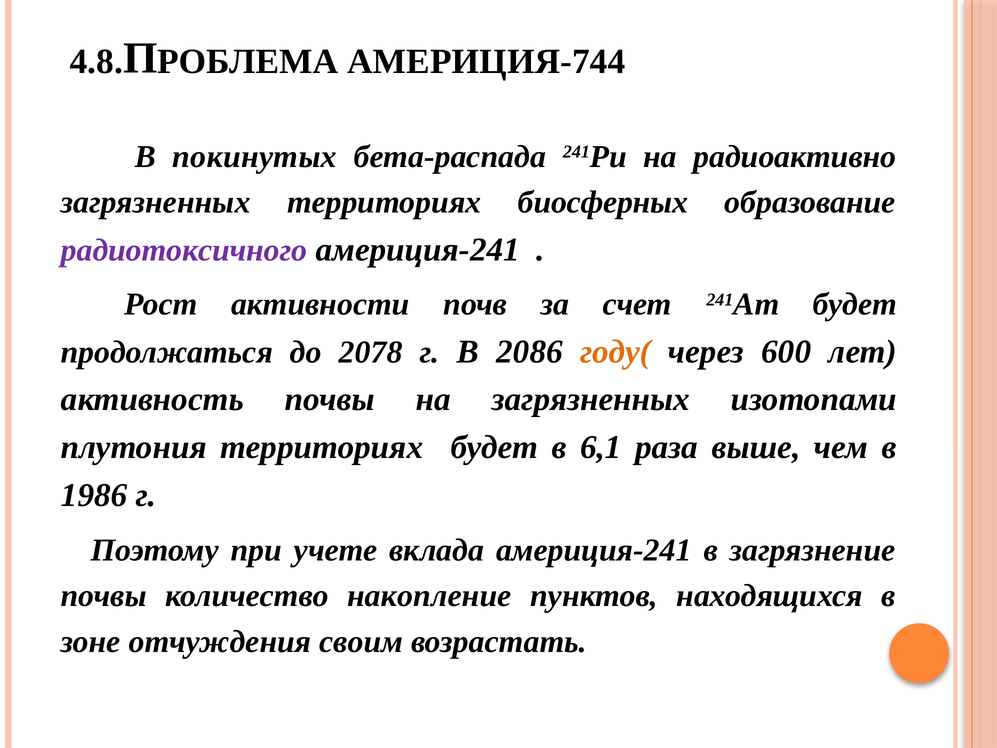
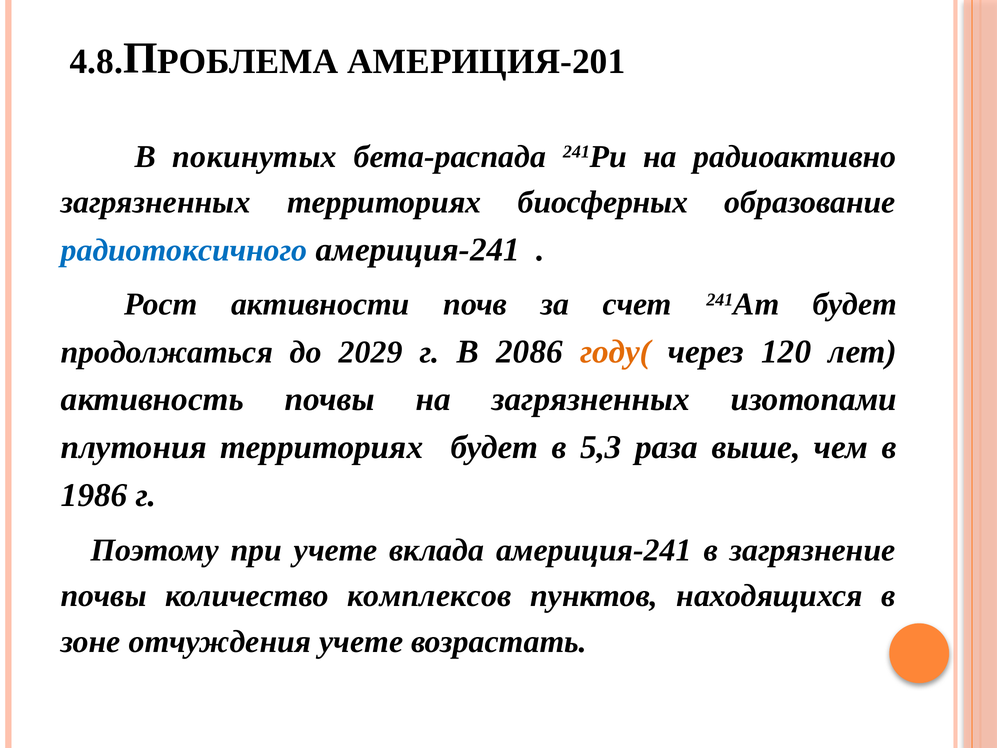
АМЕРИЦИЯ-744: АМЕРИЦИЯ-744 -> АМЕРИЦИЯ-201
радиотоксичного colour: purple -> blue
2078: 2078 -> 2029
600: 600 -> 120
6,1: 6,1 -> 5,3
накопление: накопление -> комплексов
отчуждения своим: своим -> учете
